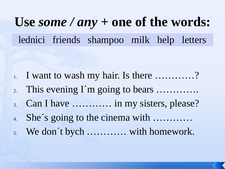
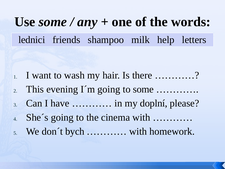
to bears: bears -> some
sisters: sisters -> doplní
